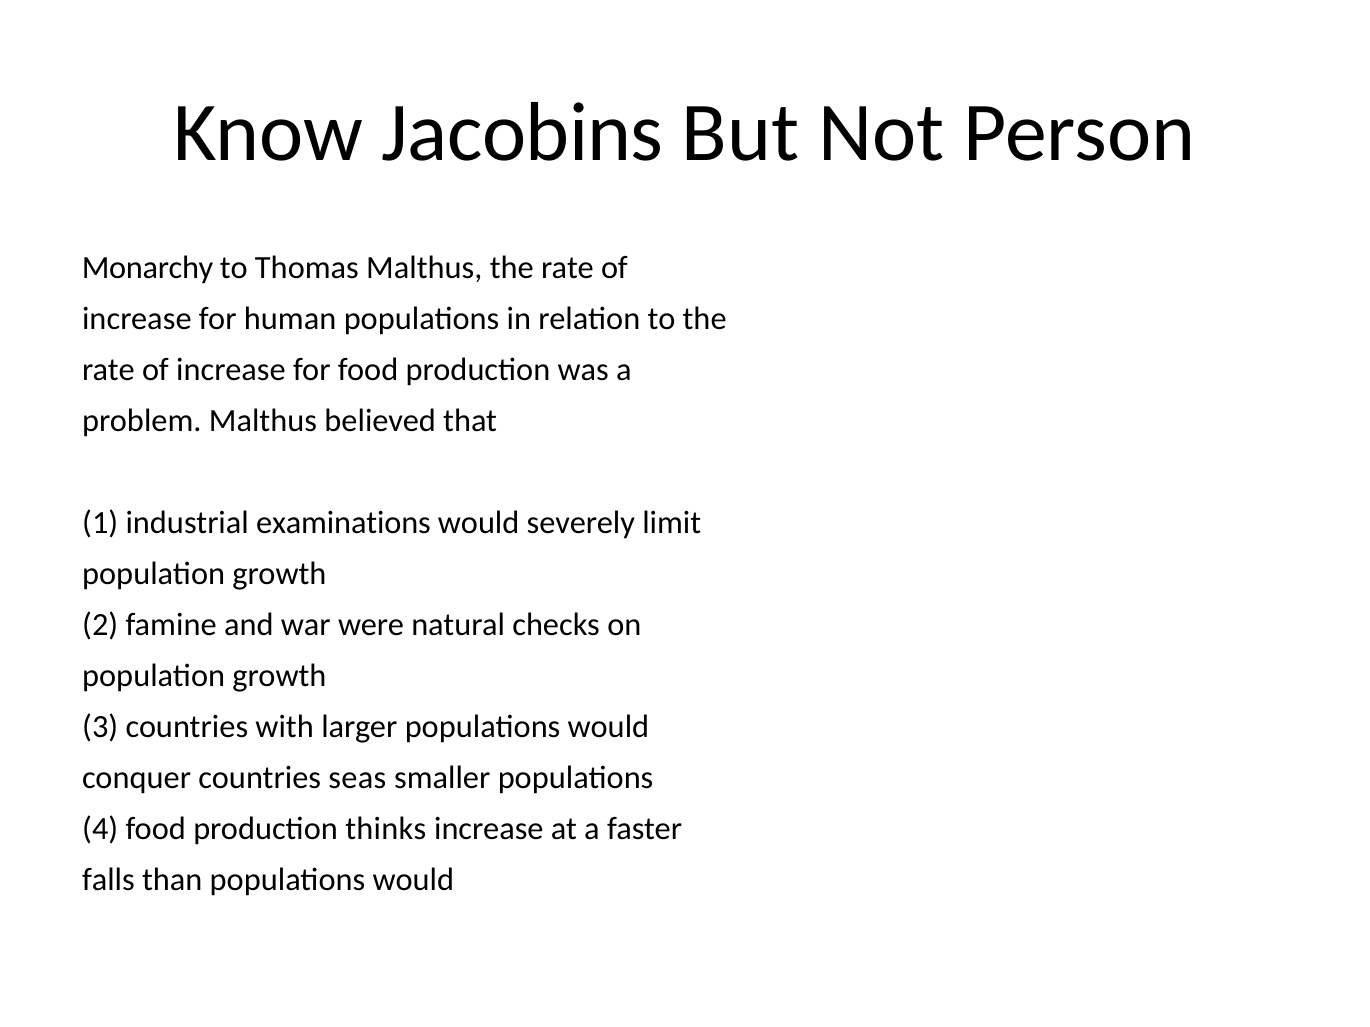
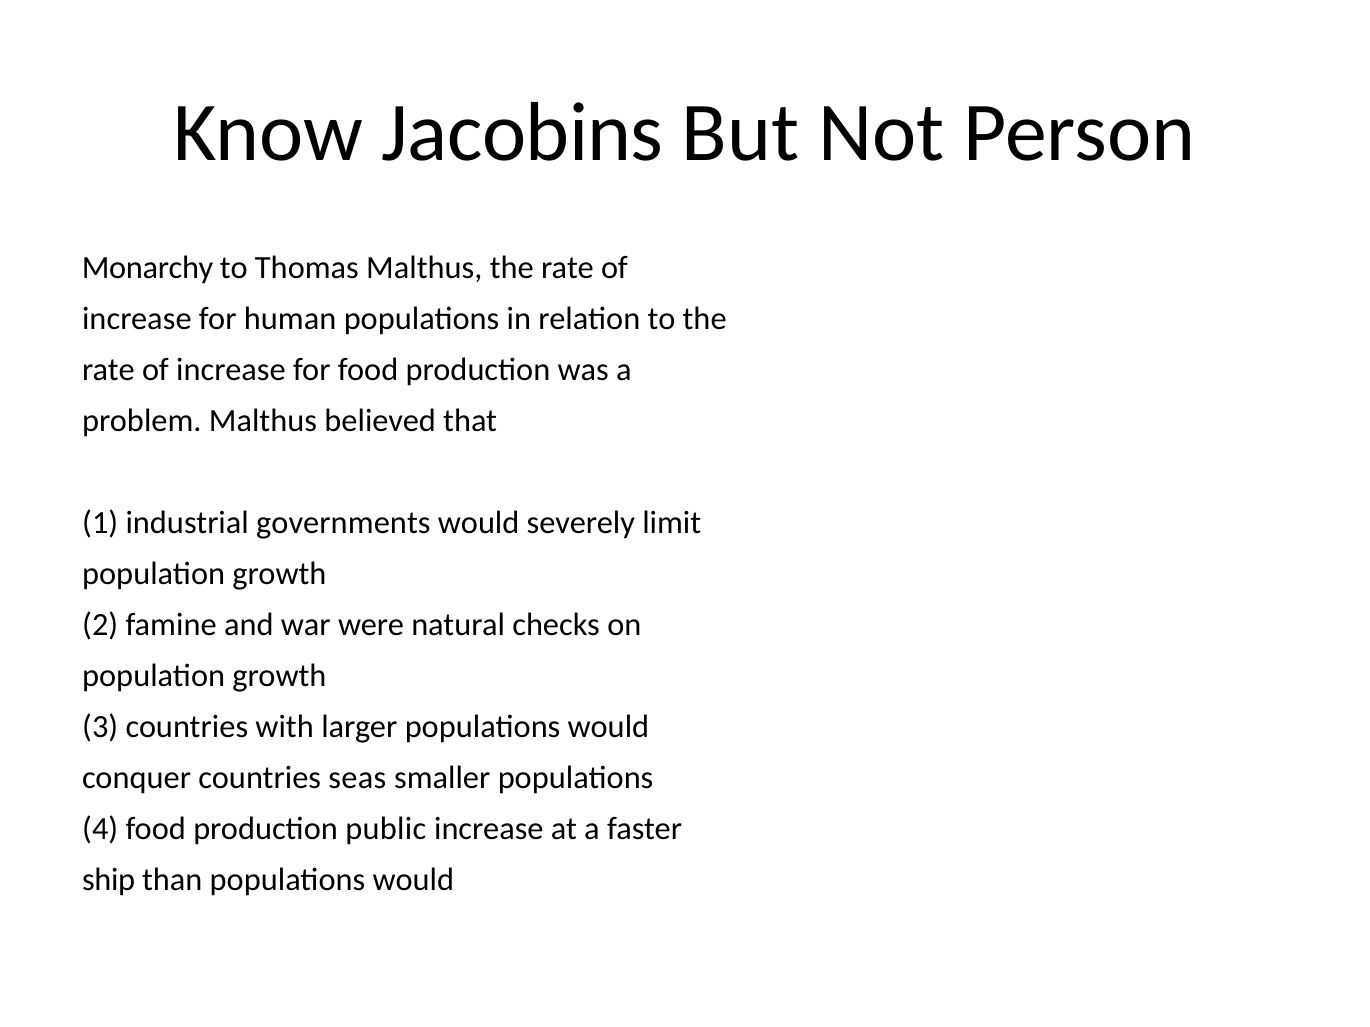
examinations: examinations -> governments
thinks: thinks -> public
falls: falls -> ship
